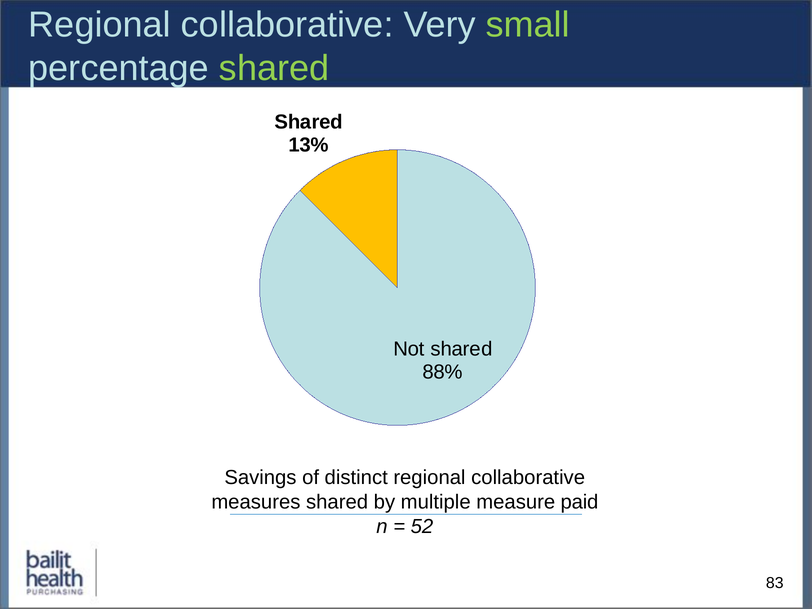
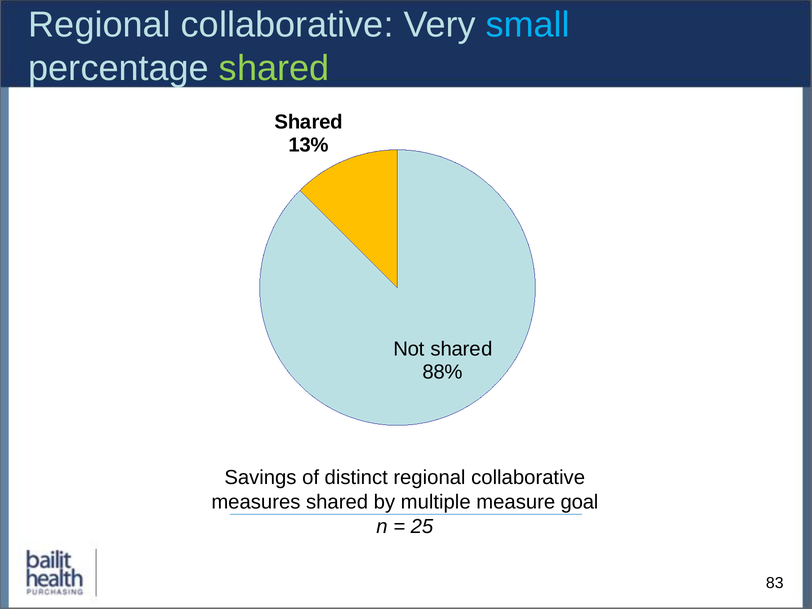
small colour: light green -> light blue
paid: paid -> goal
52: 52 -> 25
